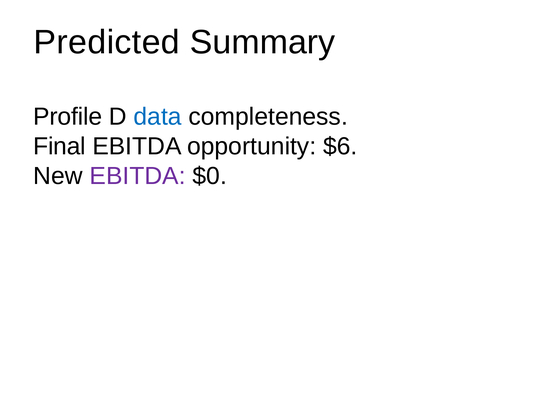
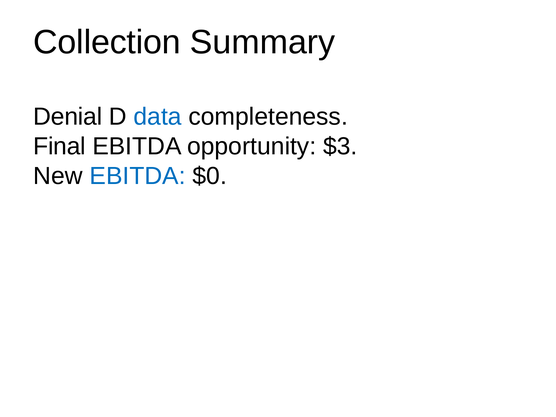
Predicted: Predicted -> Collection
Profile: Profile -> Denial
$6: $6 -> $3
EBITDA at (138, 176) colour: purple -> blue
